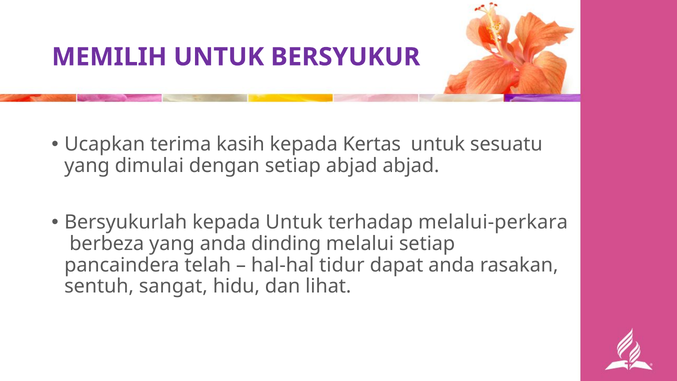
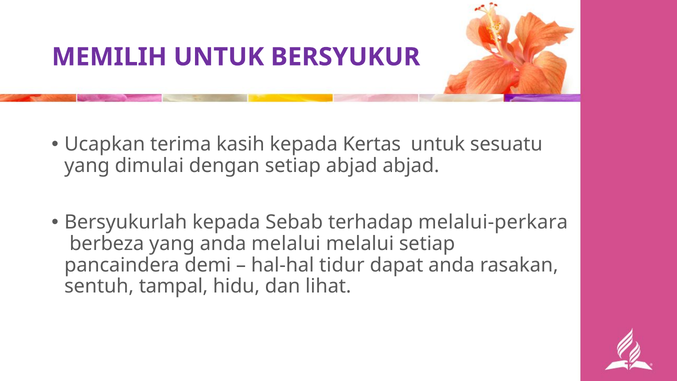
kepada Untuk: Untuk -> Sebab
anda dinding: dinding -> melalui
telah: telah -> demi
sangat: sangat -> tampal
